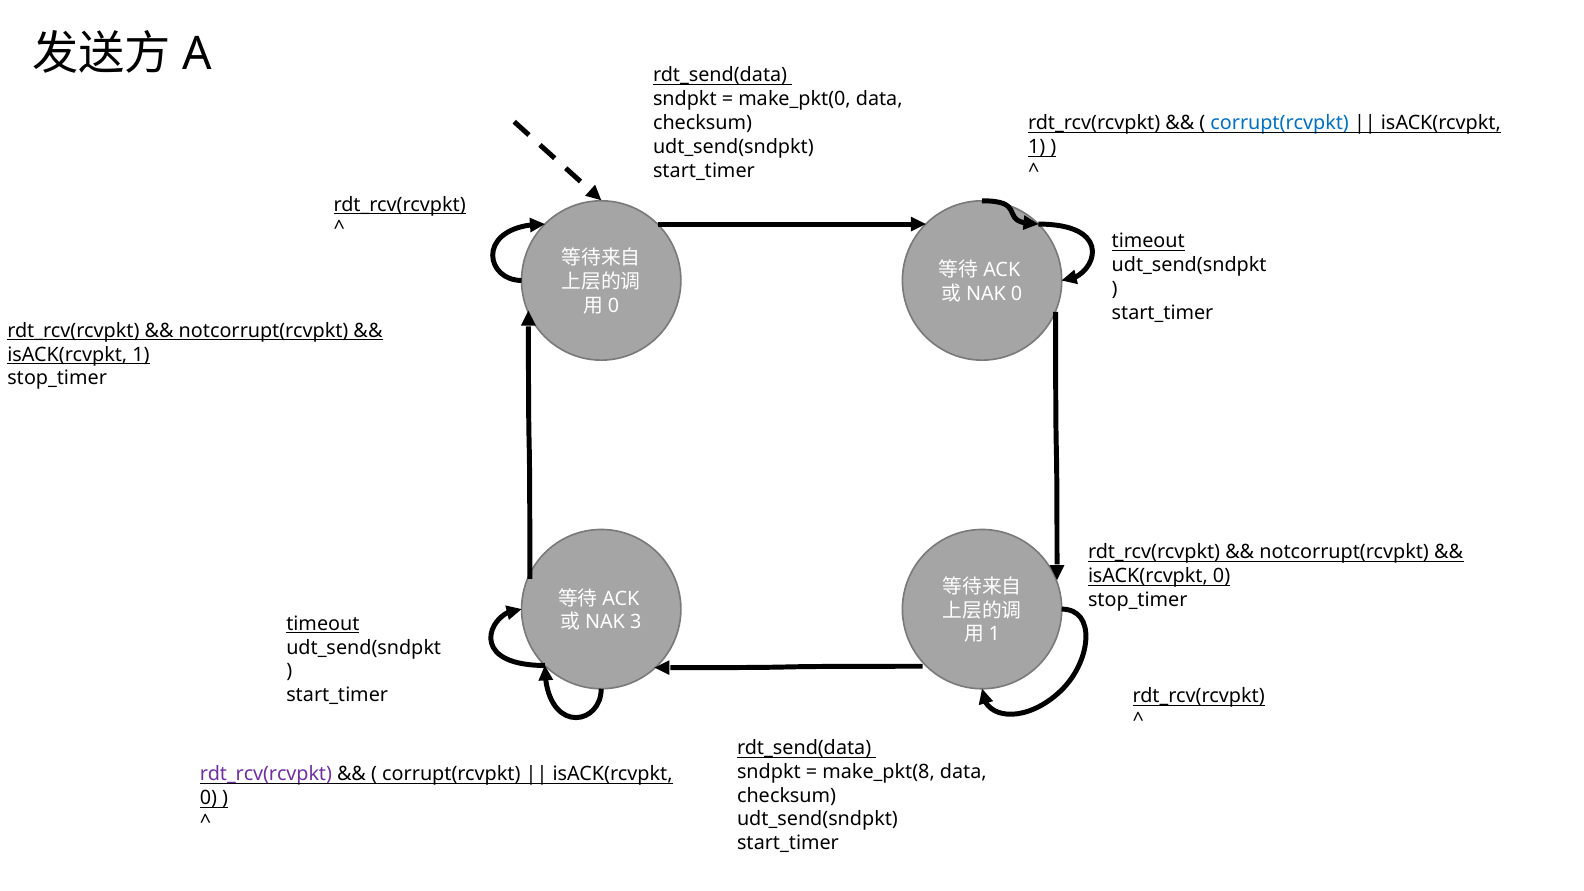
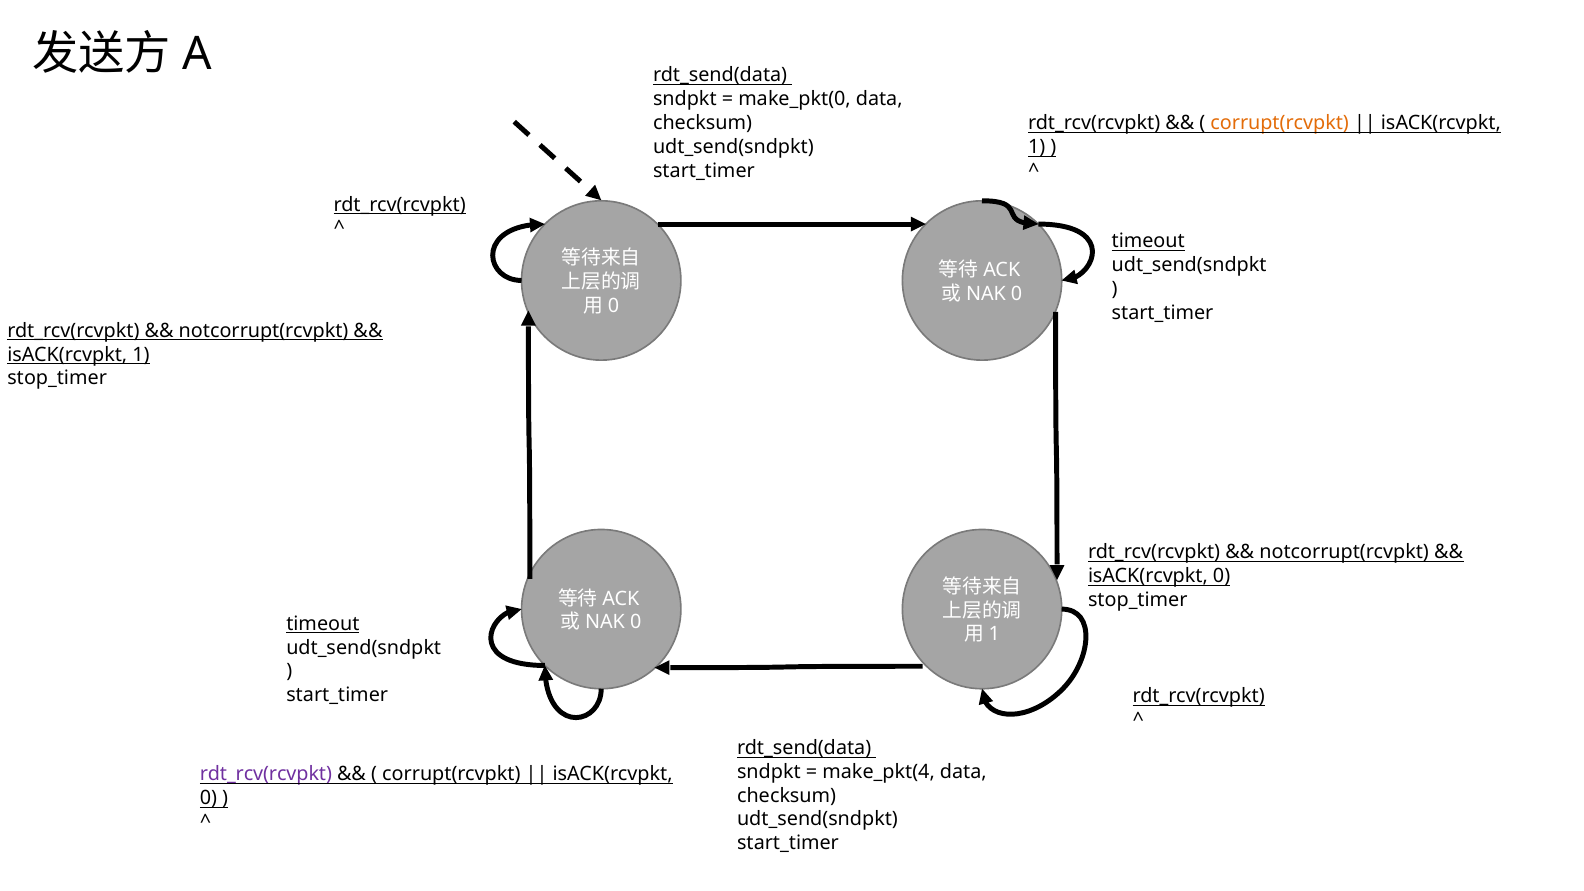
corrupt(rcvpkt at (1280, 123) colour: blue -> orange
3 at (636, 622): 3 -> 0
make_pkt(8: make_pkt(8 -> make_pkt(4
